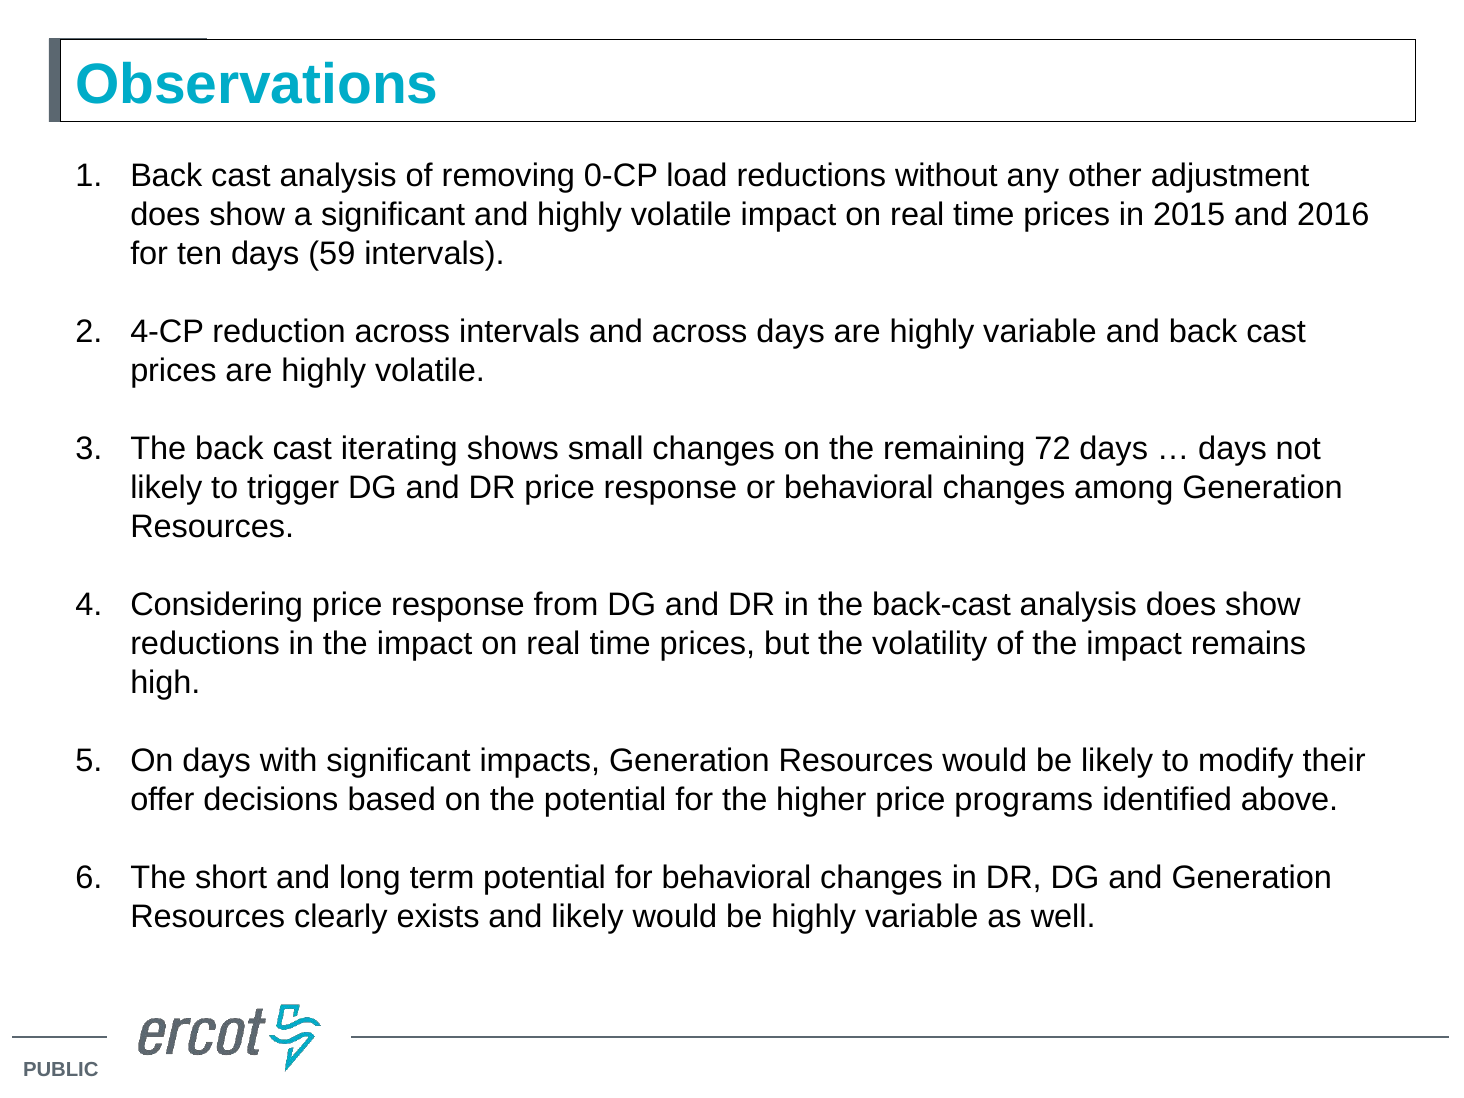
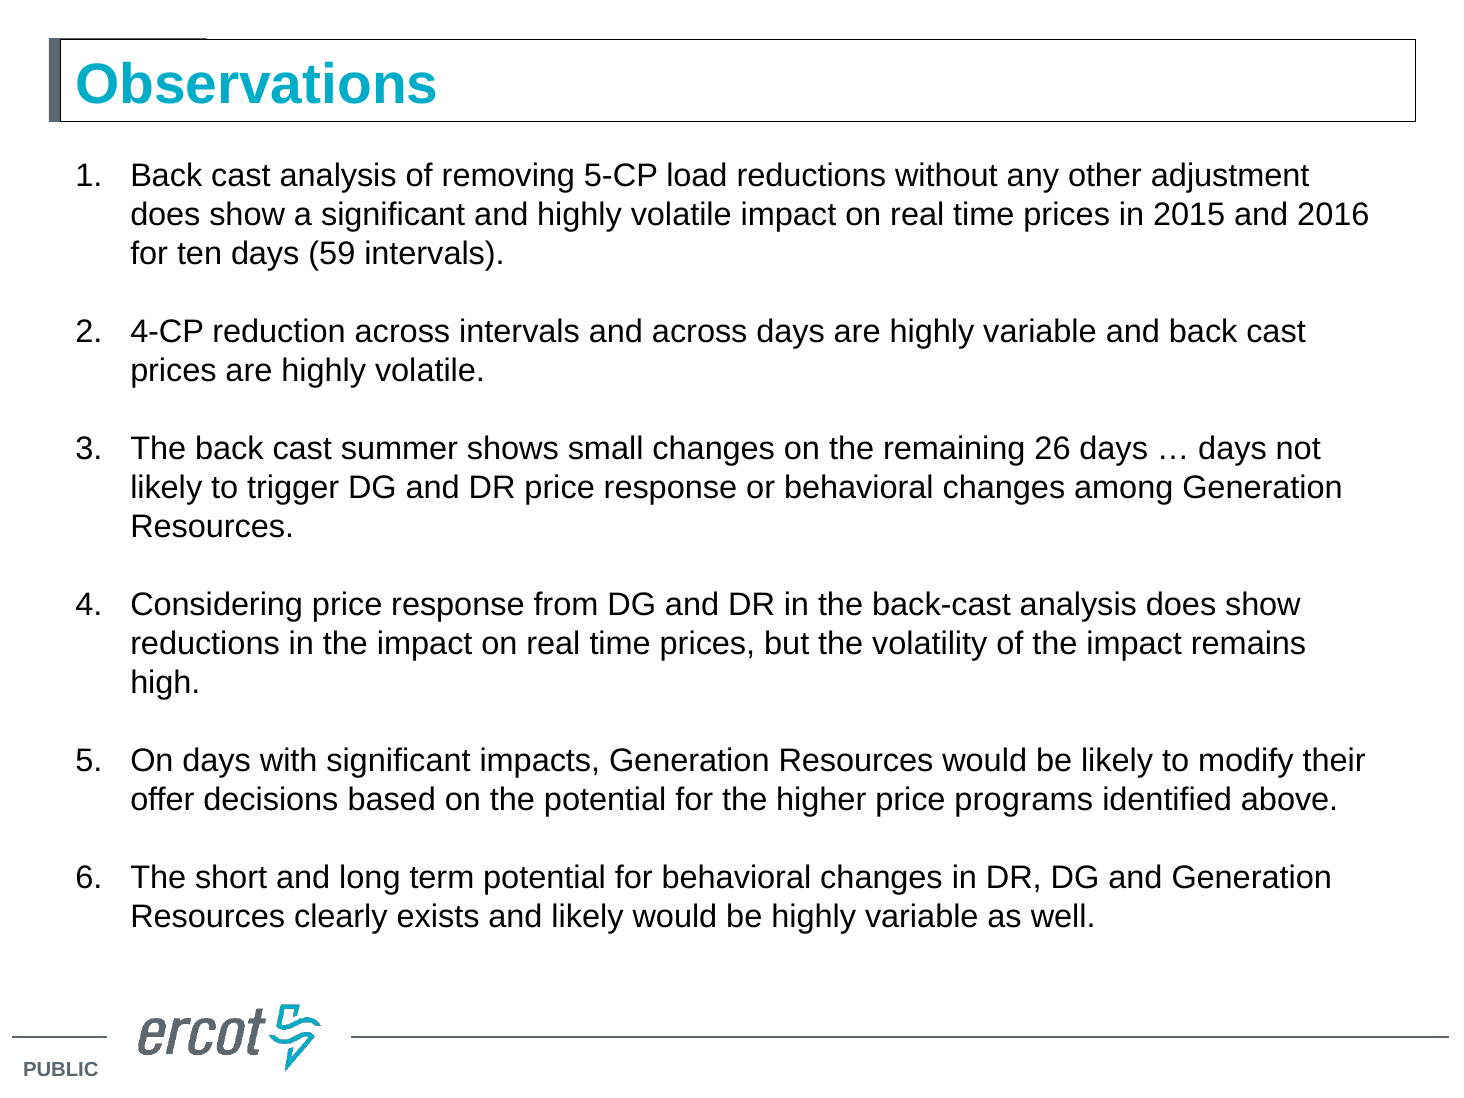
0-CP: 0-CP -> 5-CP
iterating: iterating -> summer
72: 72 -> 26
